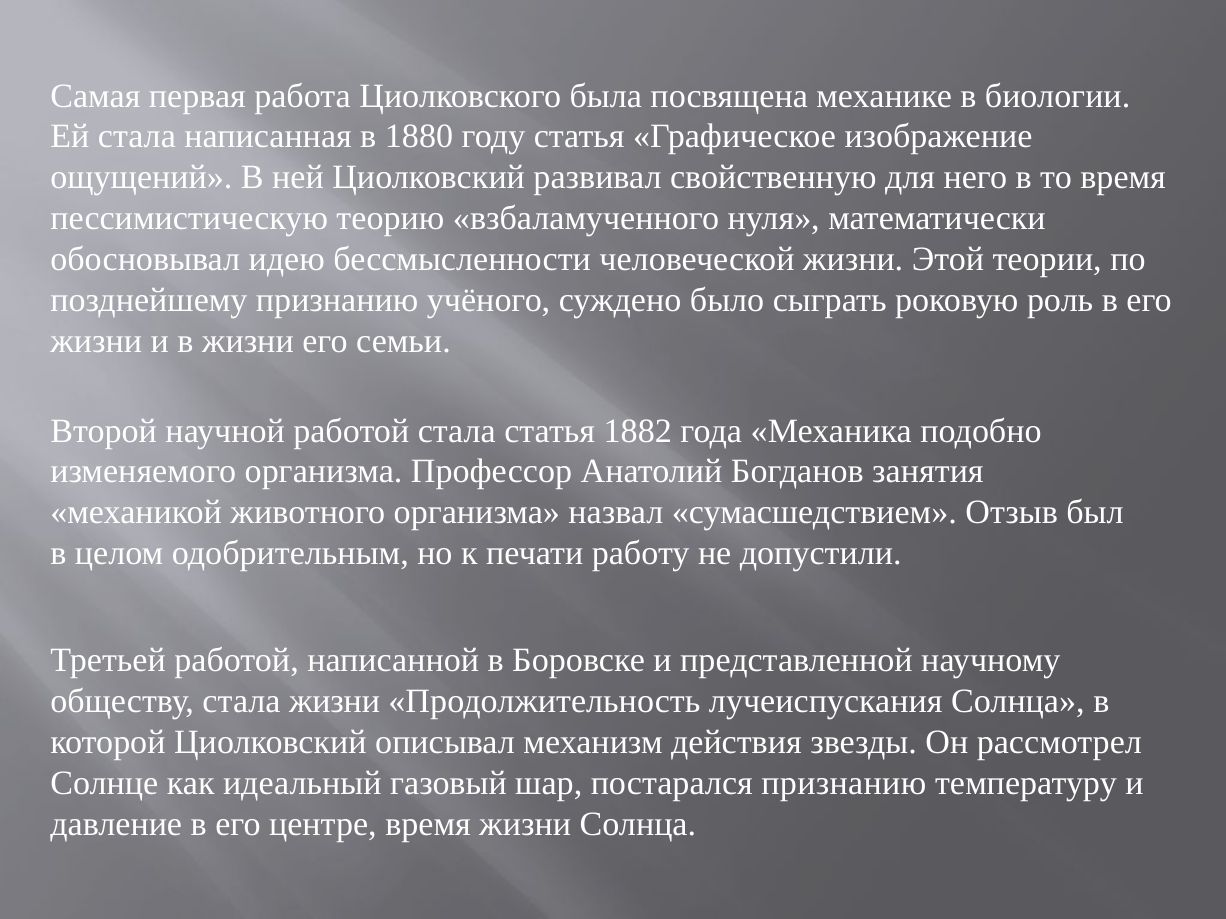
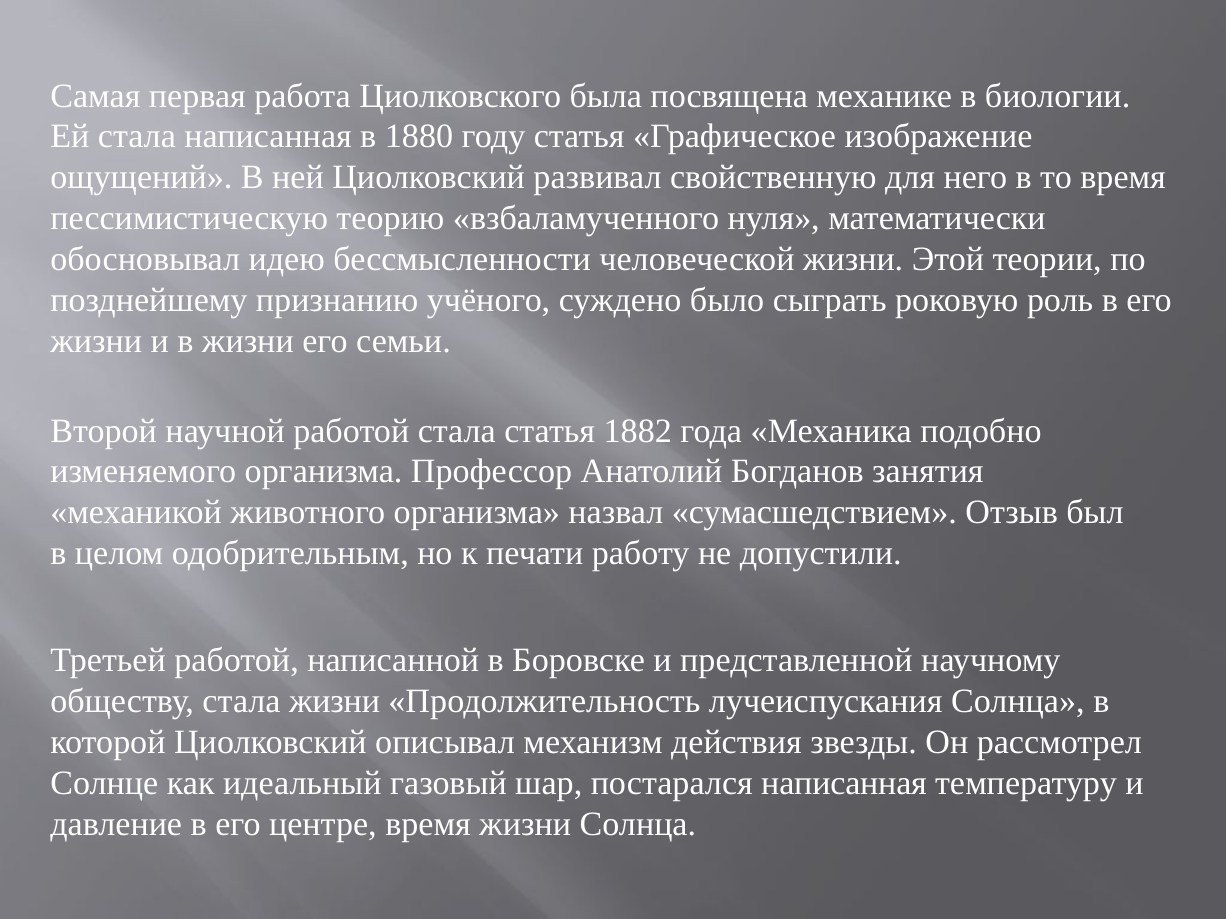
постарался признанию: признанию -> написанная
